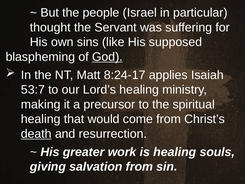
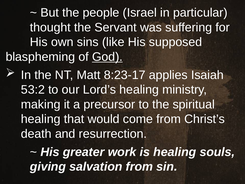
8:24-17: 8:24-17 -> 8:23-17
53:7: 53:7 -> 53:2
death underline: present -> none
